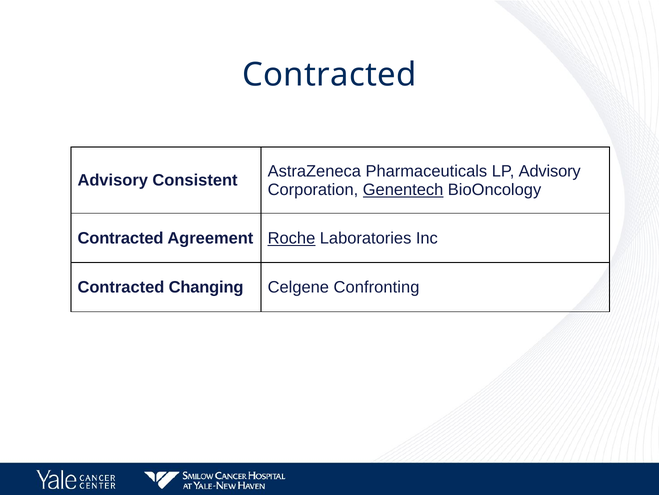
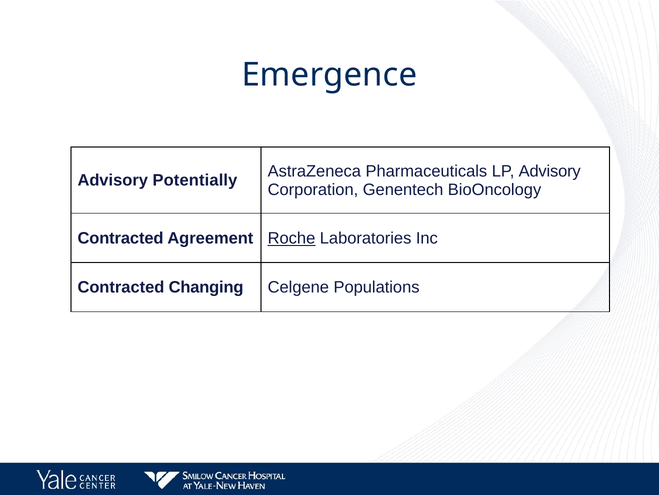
Contracted at (329, 75): Contracted -> Emergence
Consistent: Consistent -> Potentially
Genentech underline: present -> none
Confronting: Confronting -> Populations
